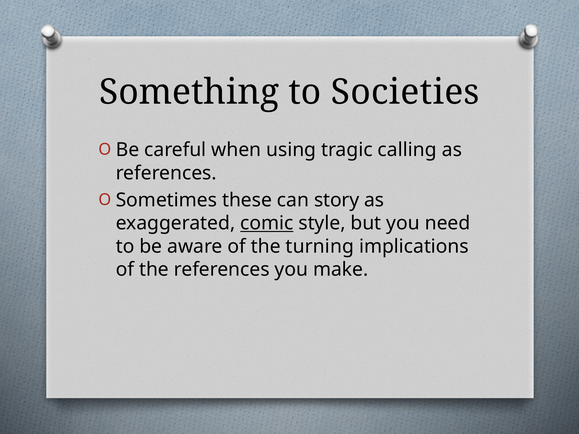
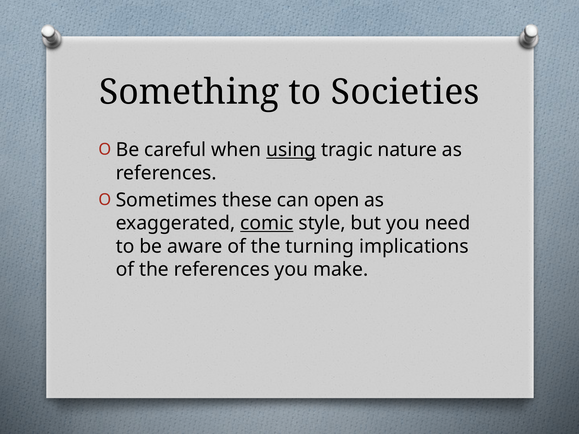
using underline: none -> present
calling: calling -> nature
story: story -> open
